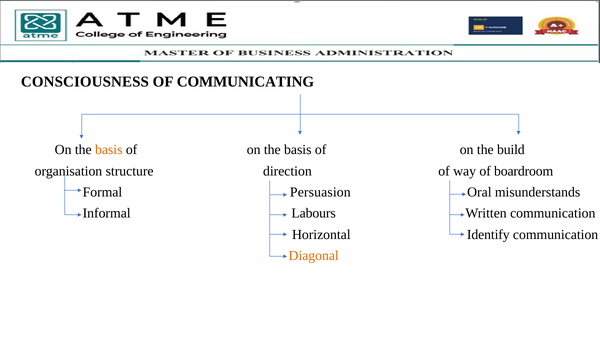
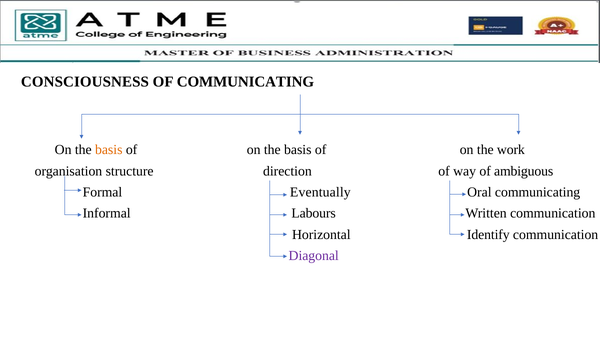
build: build -> work
boardroom: boardroom -> ambiguous
Persuasion: Persuasion -> Eventually
Oral misunderstands: misunderstands -> communicating
Diagonal colour: orange -> purple
